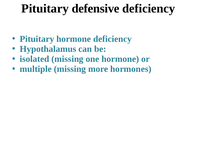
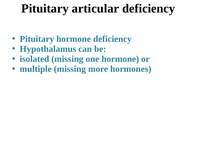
defensive: defensive -> articular
